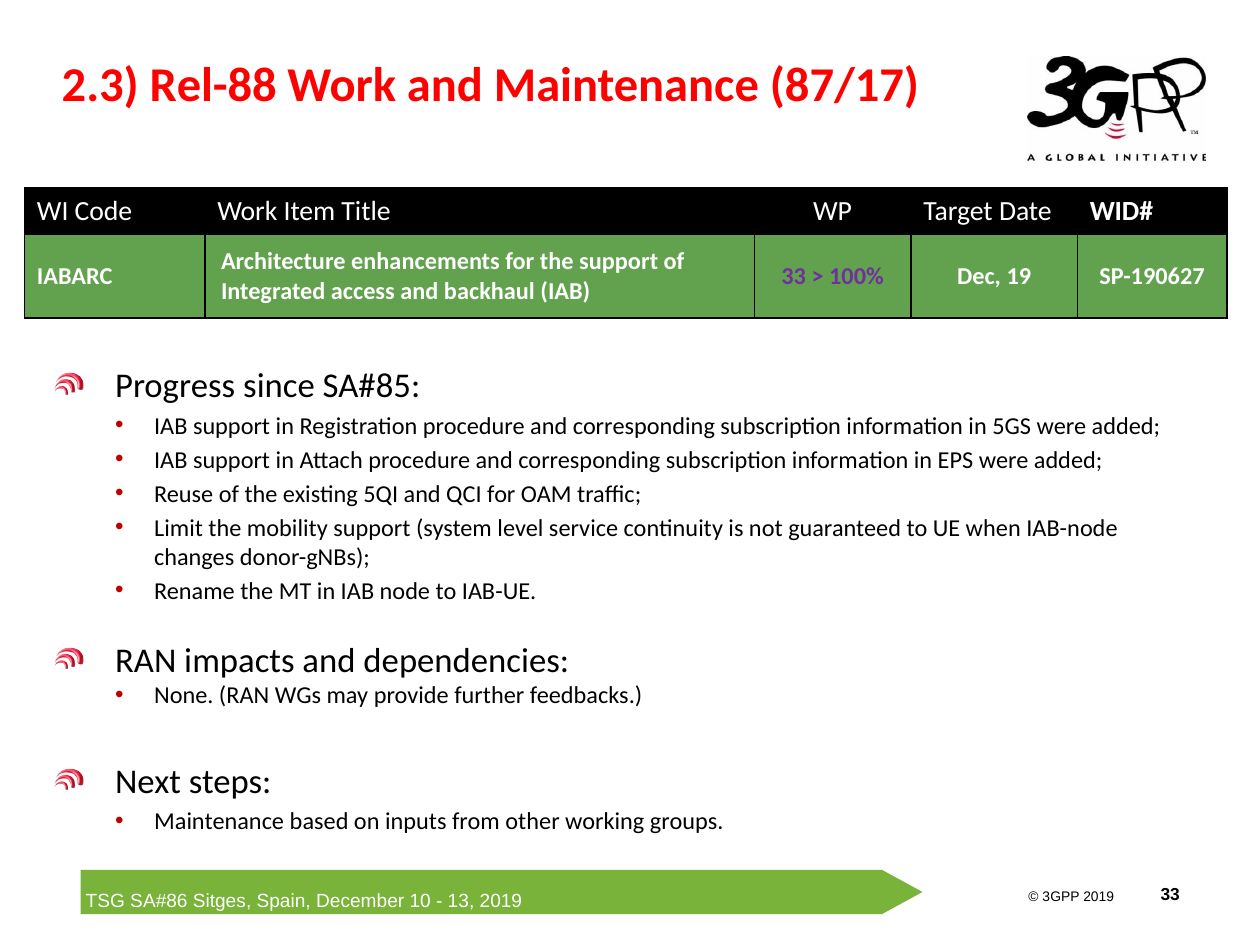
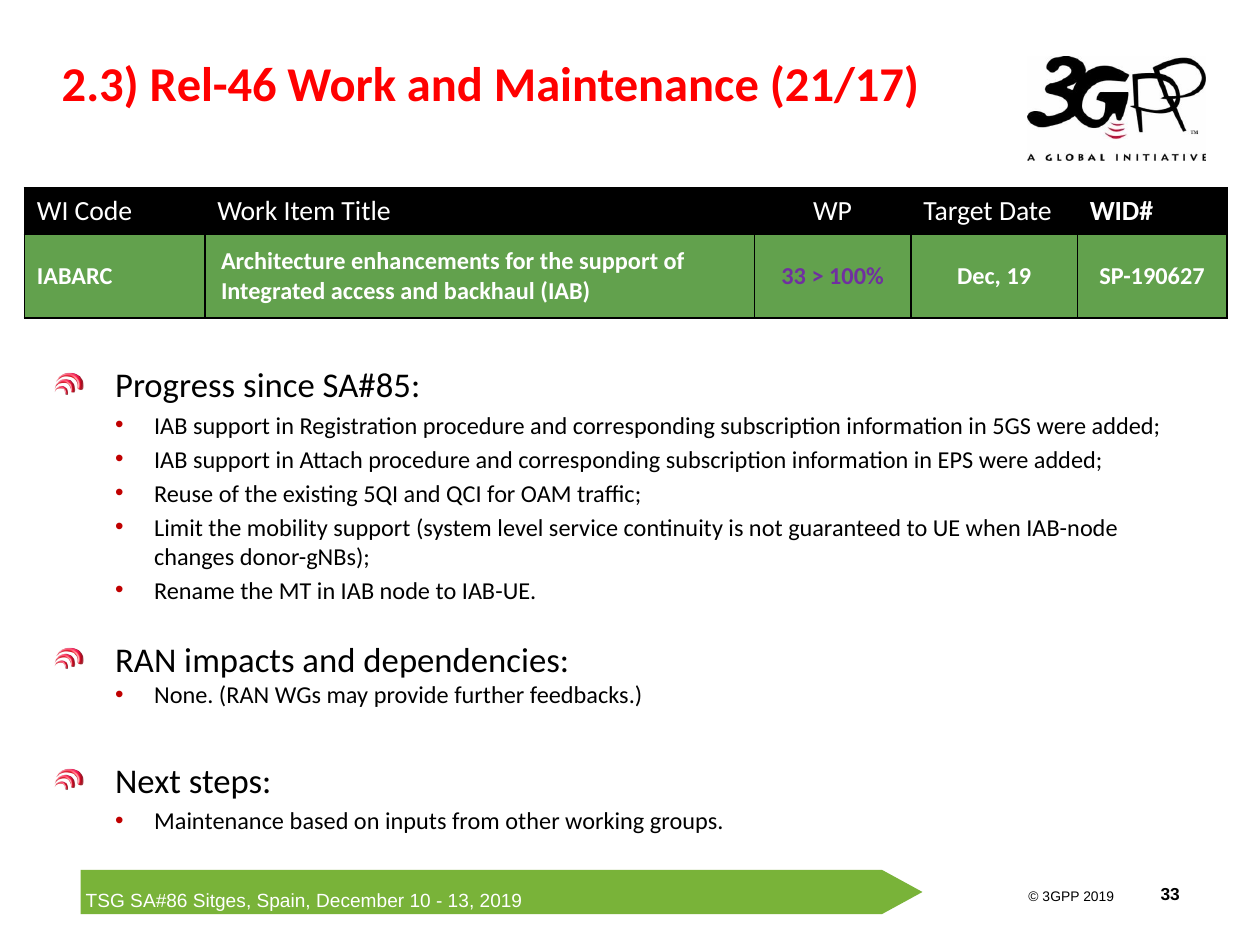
Rel-88: Rel-88 -> Rel-46
87/17: 87/17 -> 21/17
